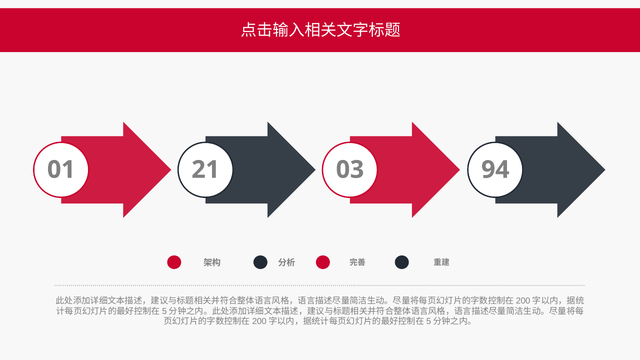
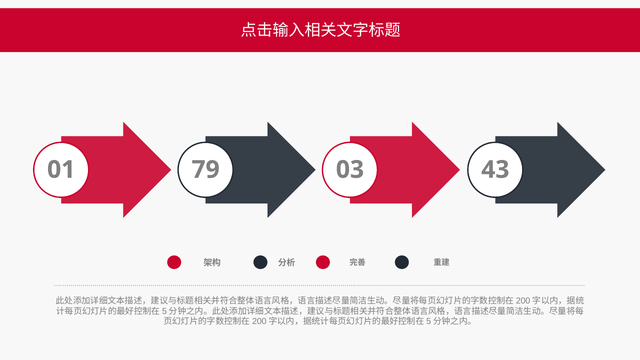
21: 21 -> 79
94: 94 -> 43
